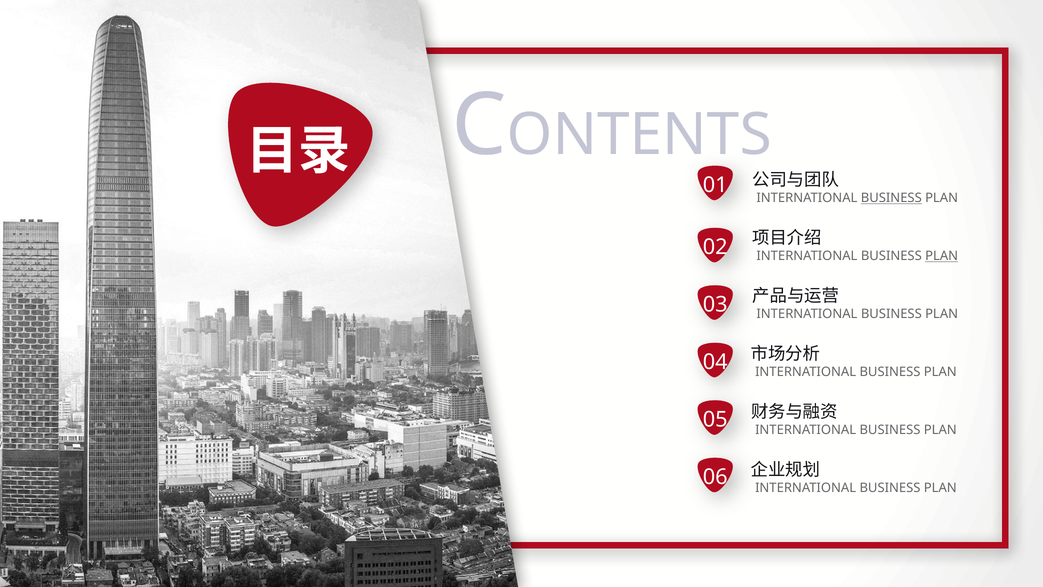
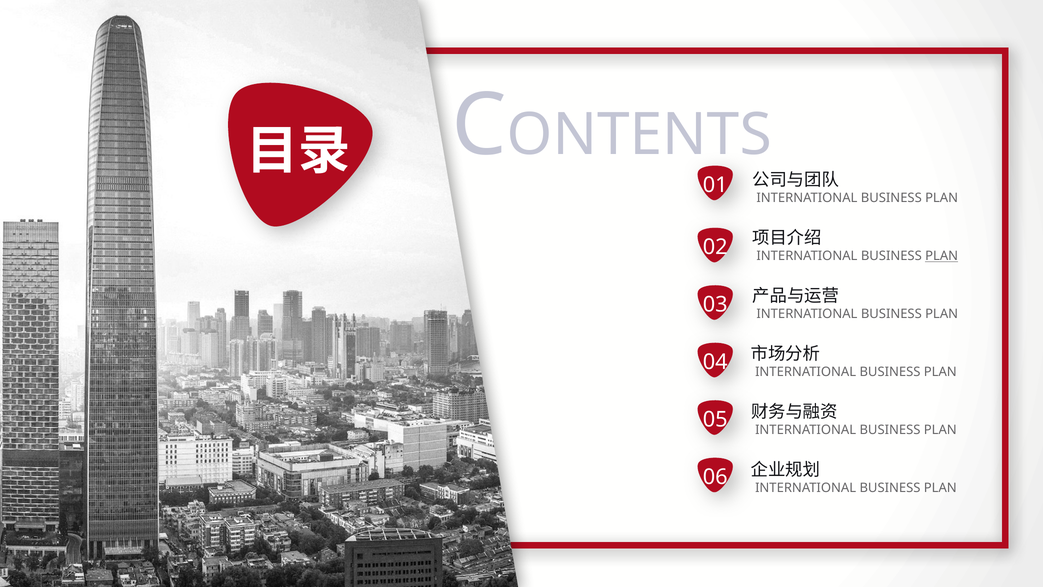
BUSINESS at (891, 198) underline: present -> none
